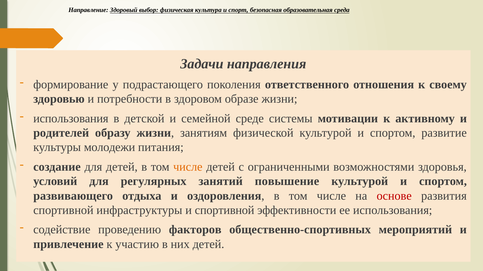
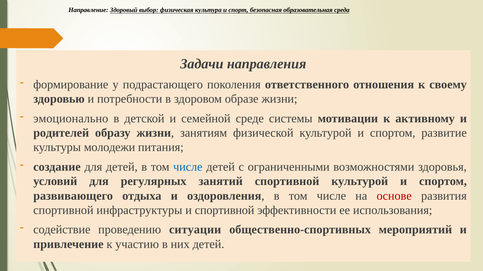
использования at (71, 119): использования -> эмоционально
числе at (188, 167) colour: orange -> blue
занятий повышение: повышение -> спортивной
факторов: факторов -> ситуации
